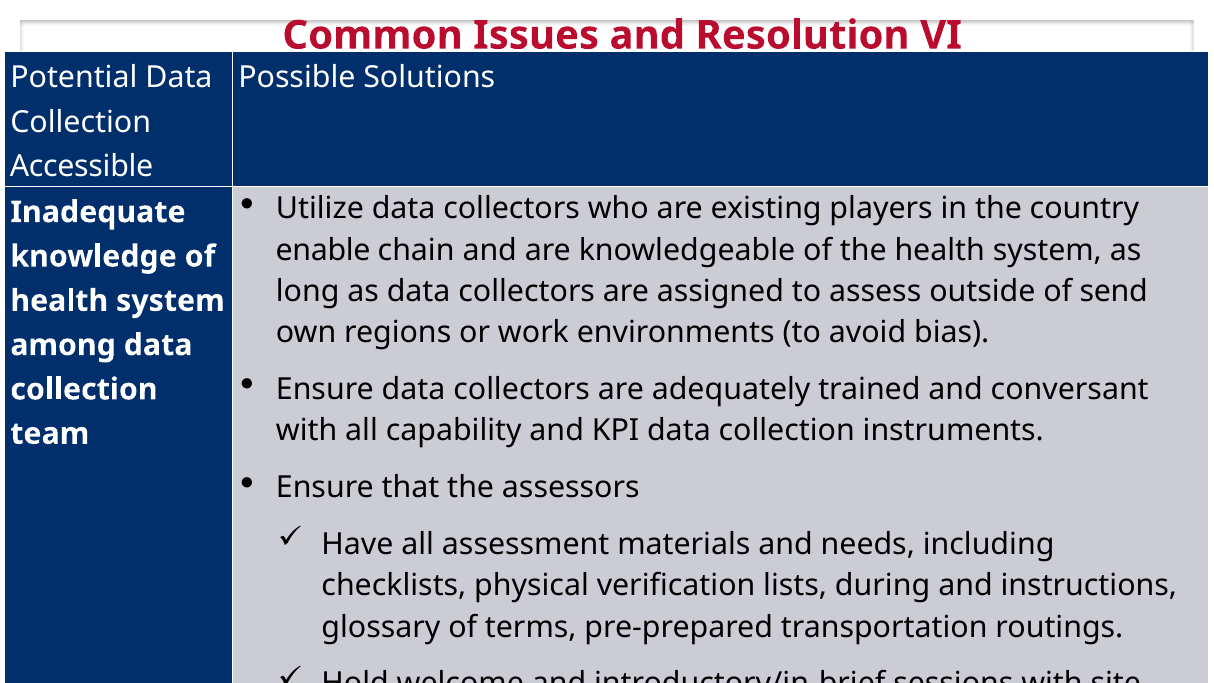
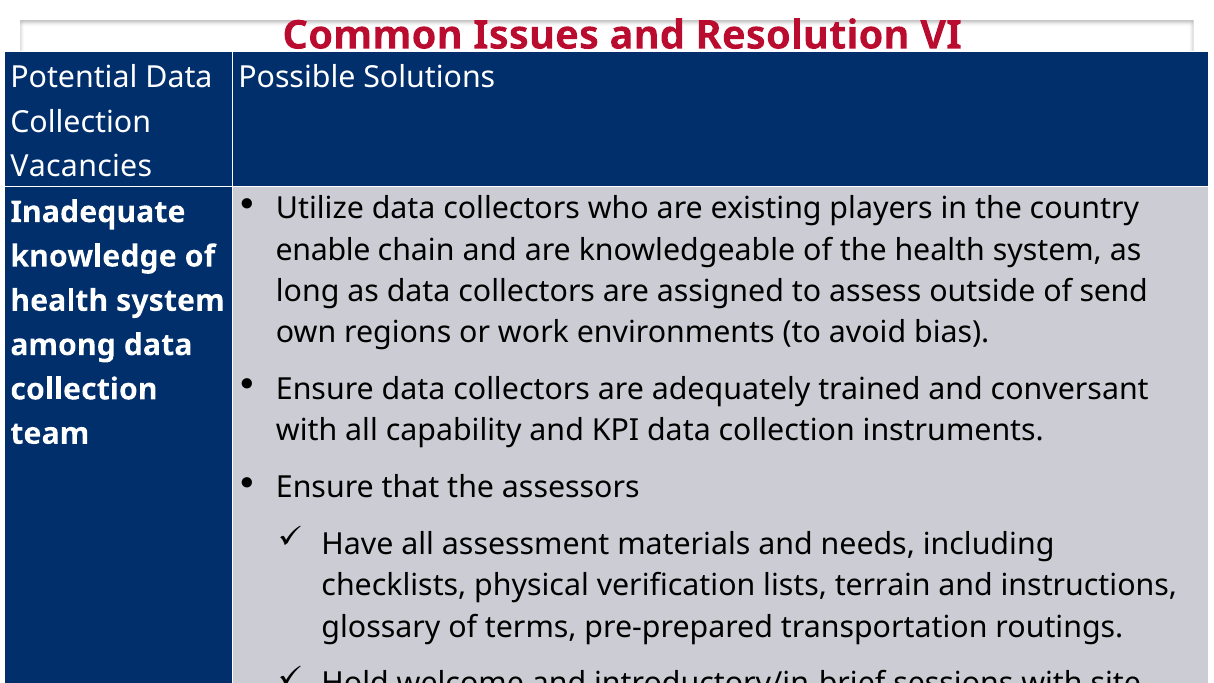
Accessible: Accessible -> Vacancies
during: during -> terrain
